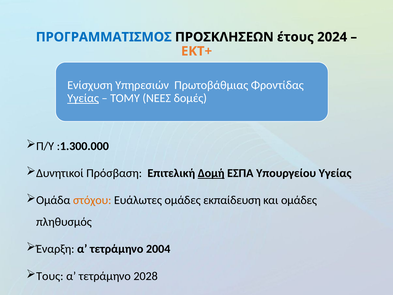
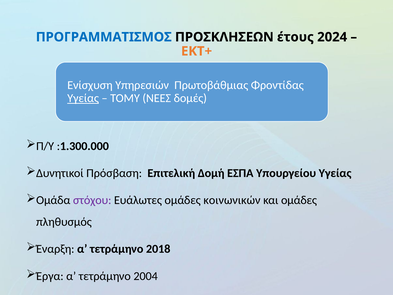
Δομή underline: present -> none
στόχου colour: orange -> purple
εκπαίδευση: εκπαίδευση -> κοινωνικών
2004: 2004 -> 2018
Τους: Τους -> Έργα
2028: 2028 -> 2004
